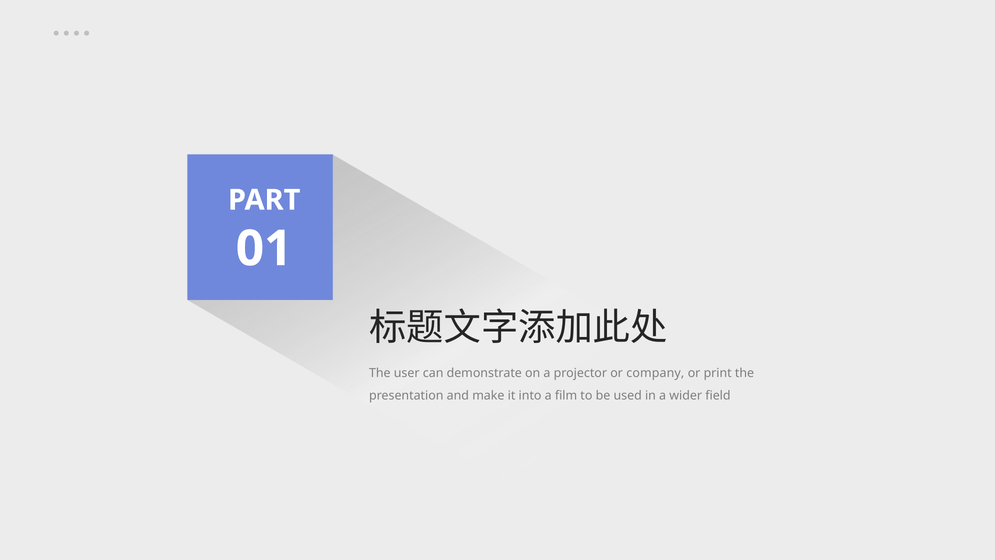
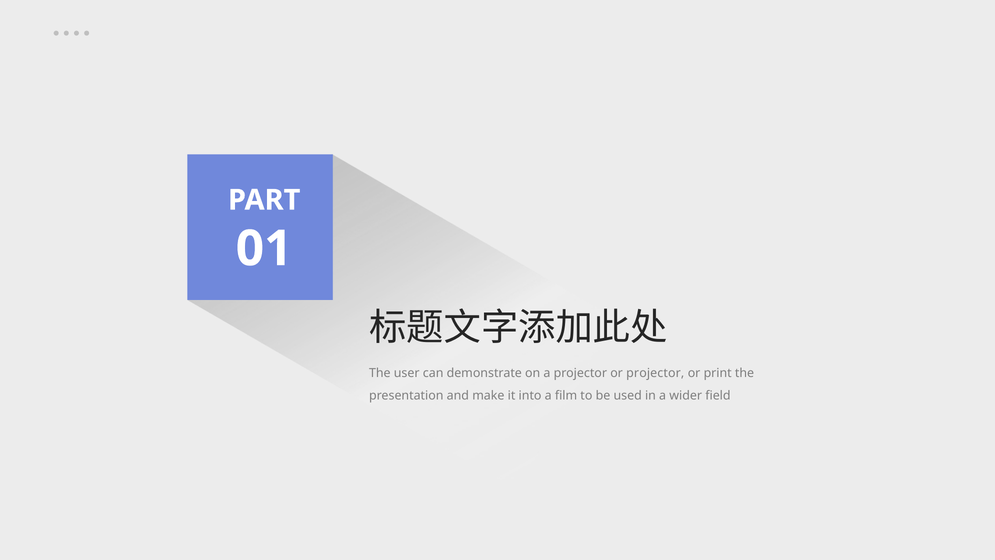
or company: company -> projector
